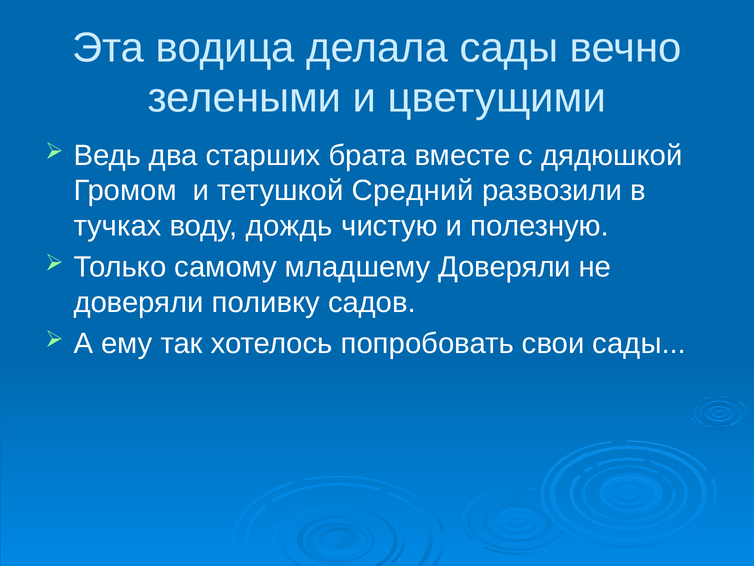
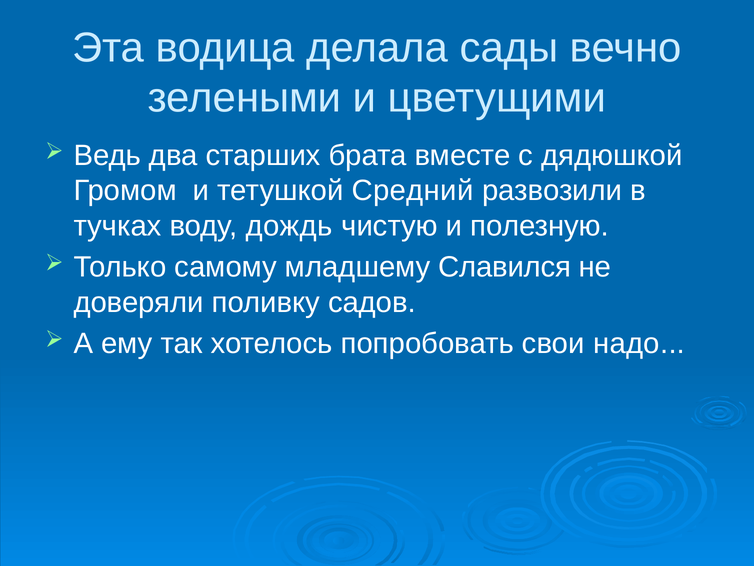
младшему Доверяли: Доверяли -> Славился
свои сады: сады -> надо
